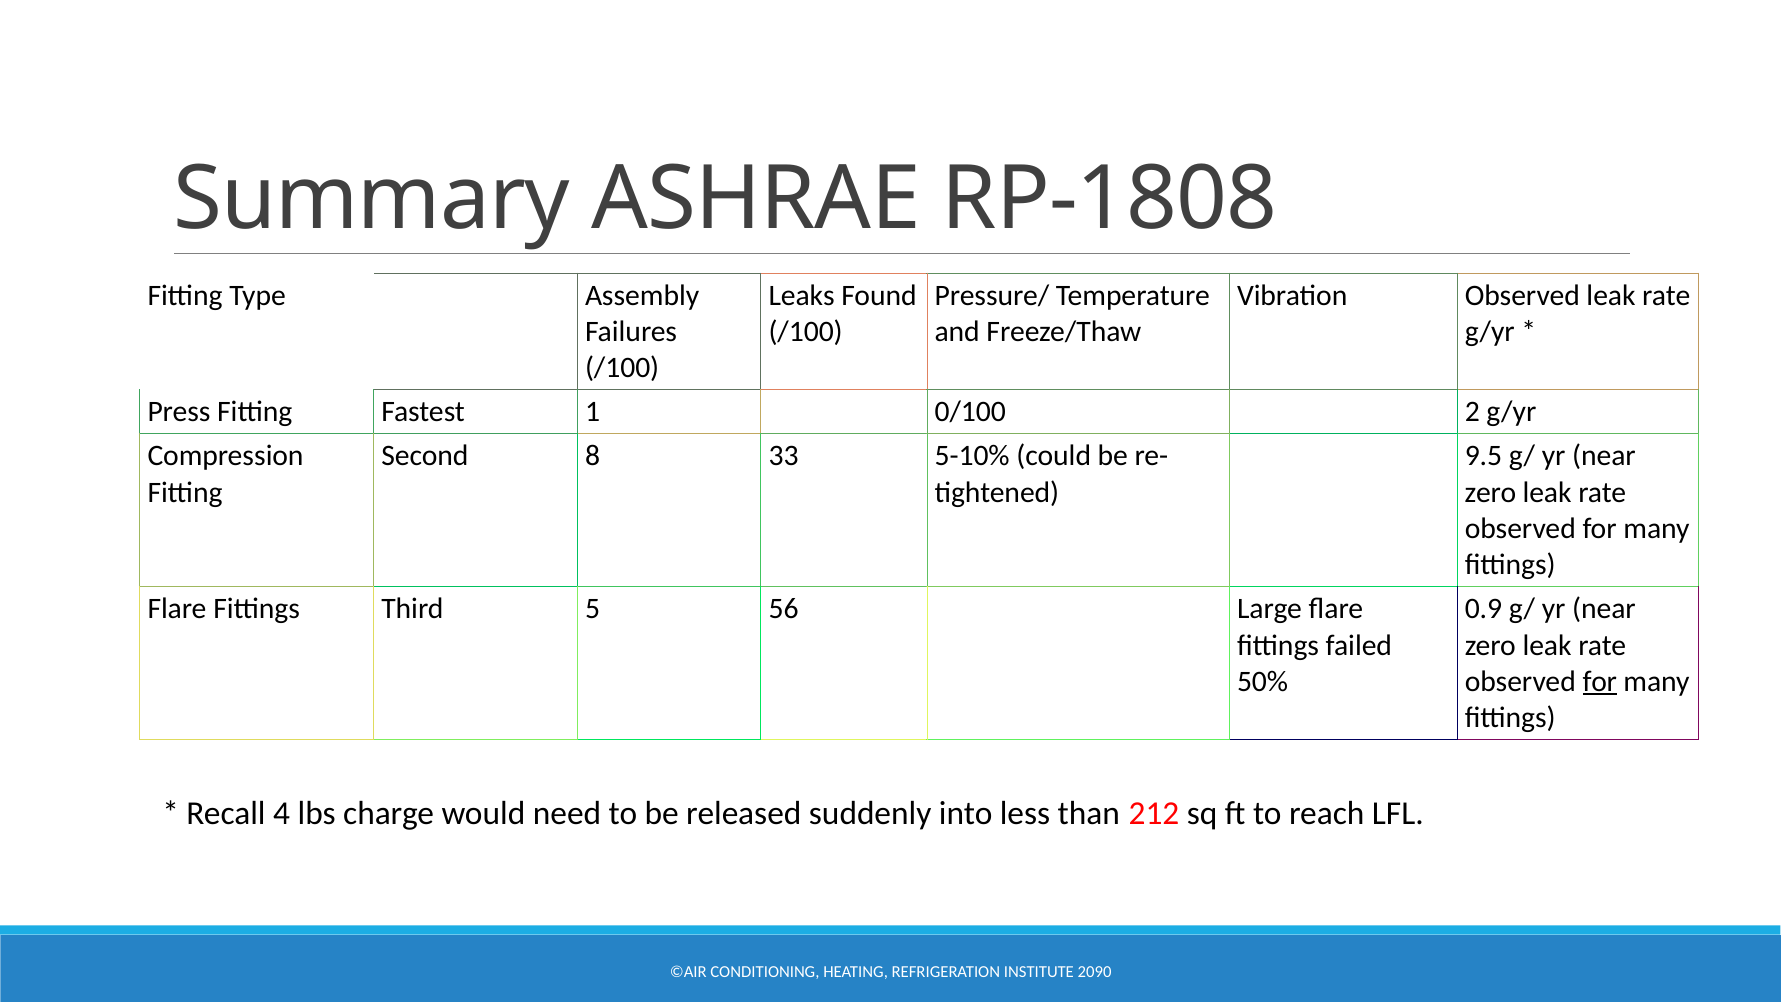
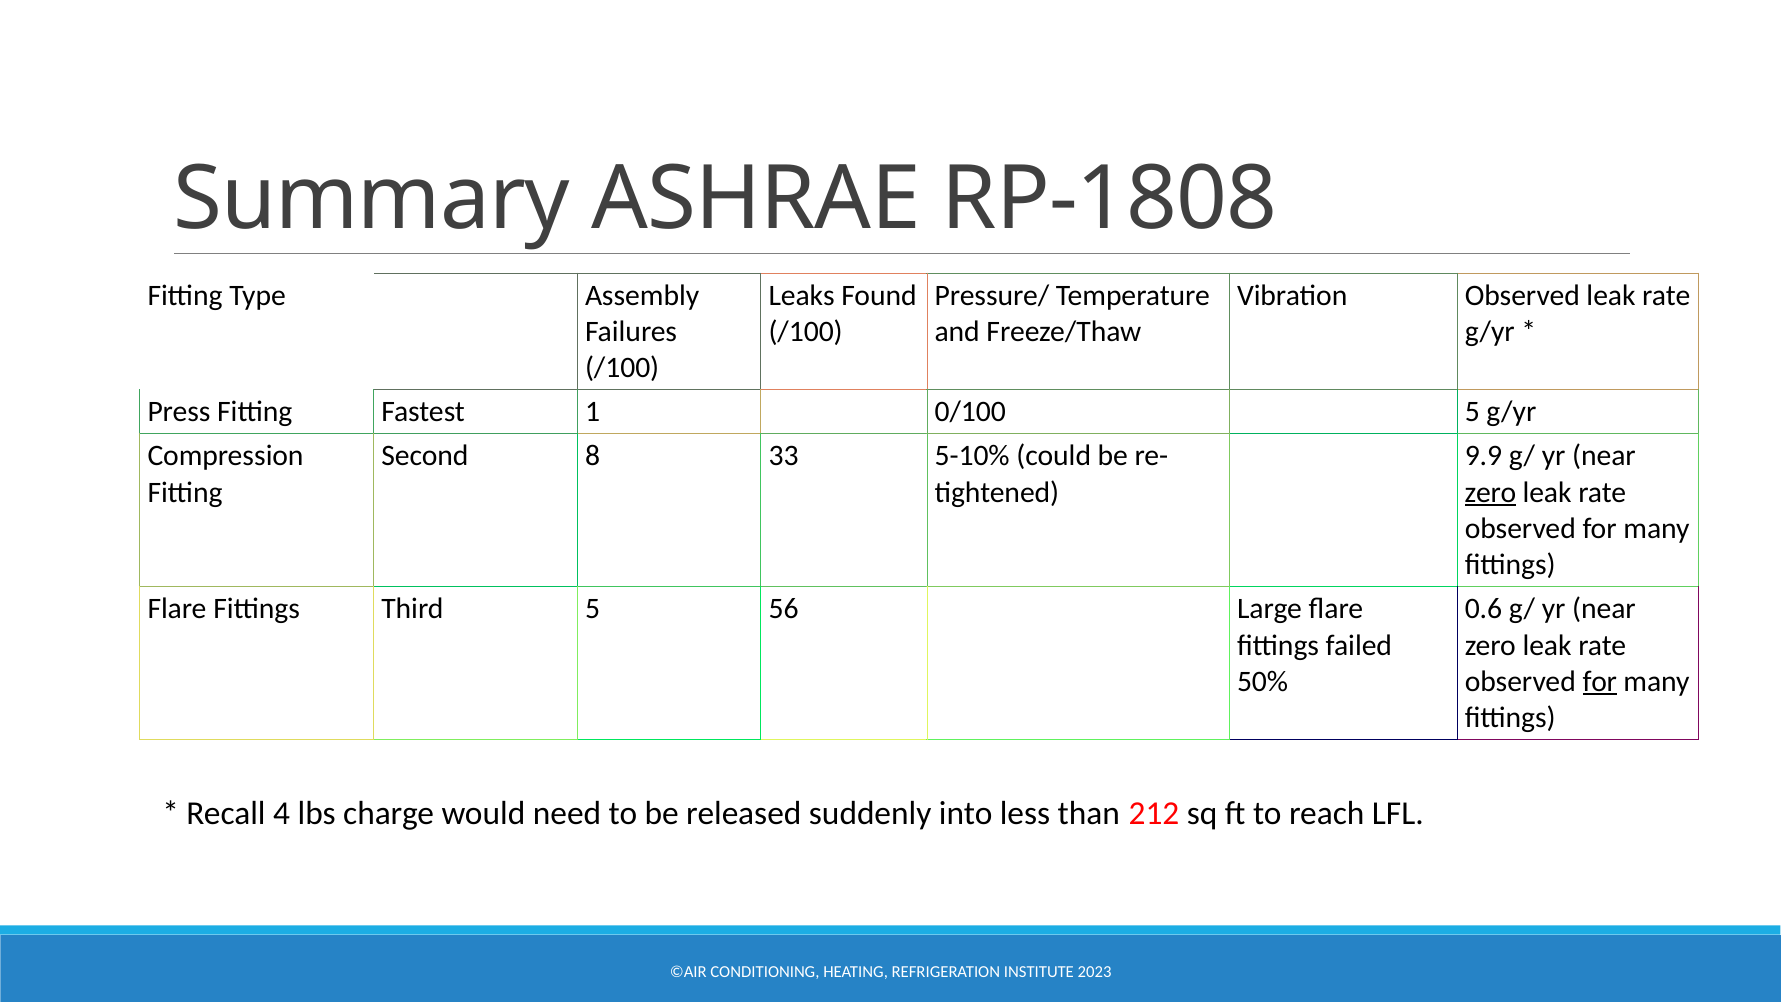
0/100 2: 2 -> 5
9.5: 9.5 -> 9.9
zero at (1490, 492) underline: none -> present
0.9: 0.9 -> 0.6
2090: 2090 -> 2023
